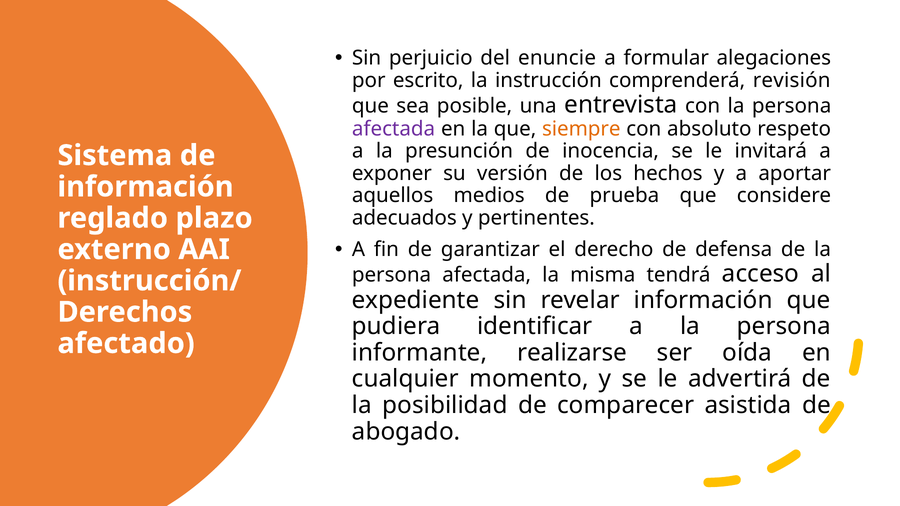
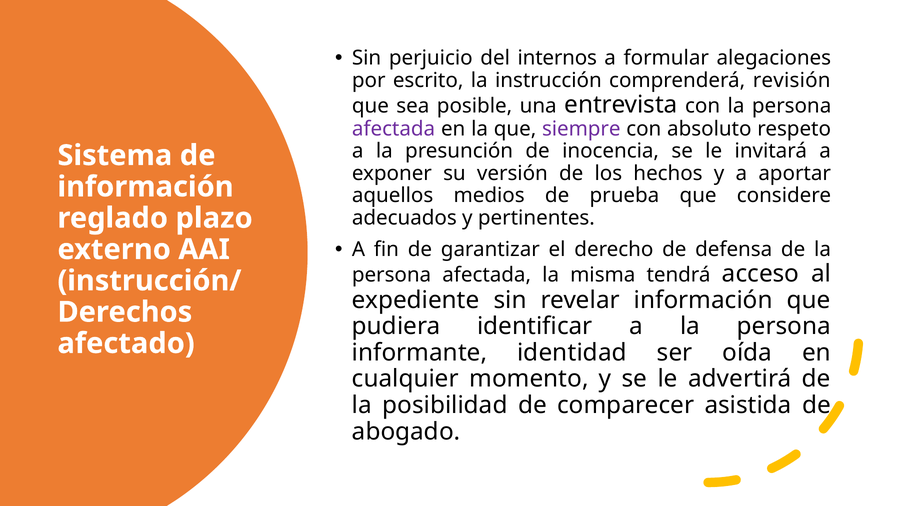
enuncie: enuncie -> internos
siempre colour: orange -> purple
realizarse: realizarse -> identidad
